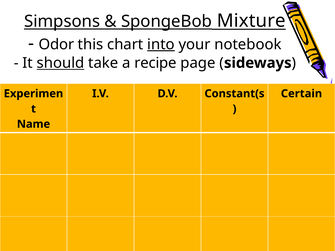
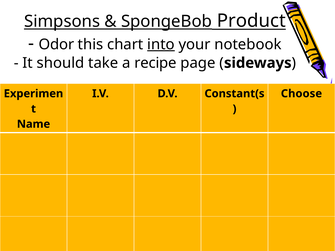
Mixture: Mixture -> Product
should underline: present -> none
Certain: Certain -> Choose
